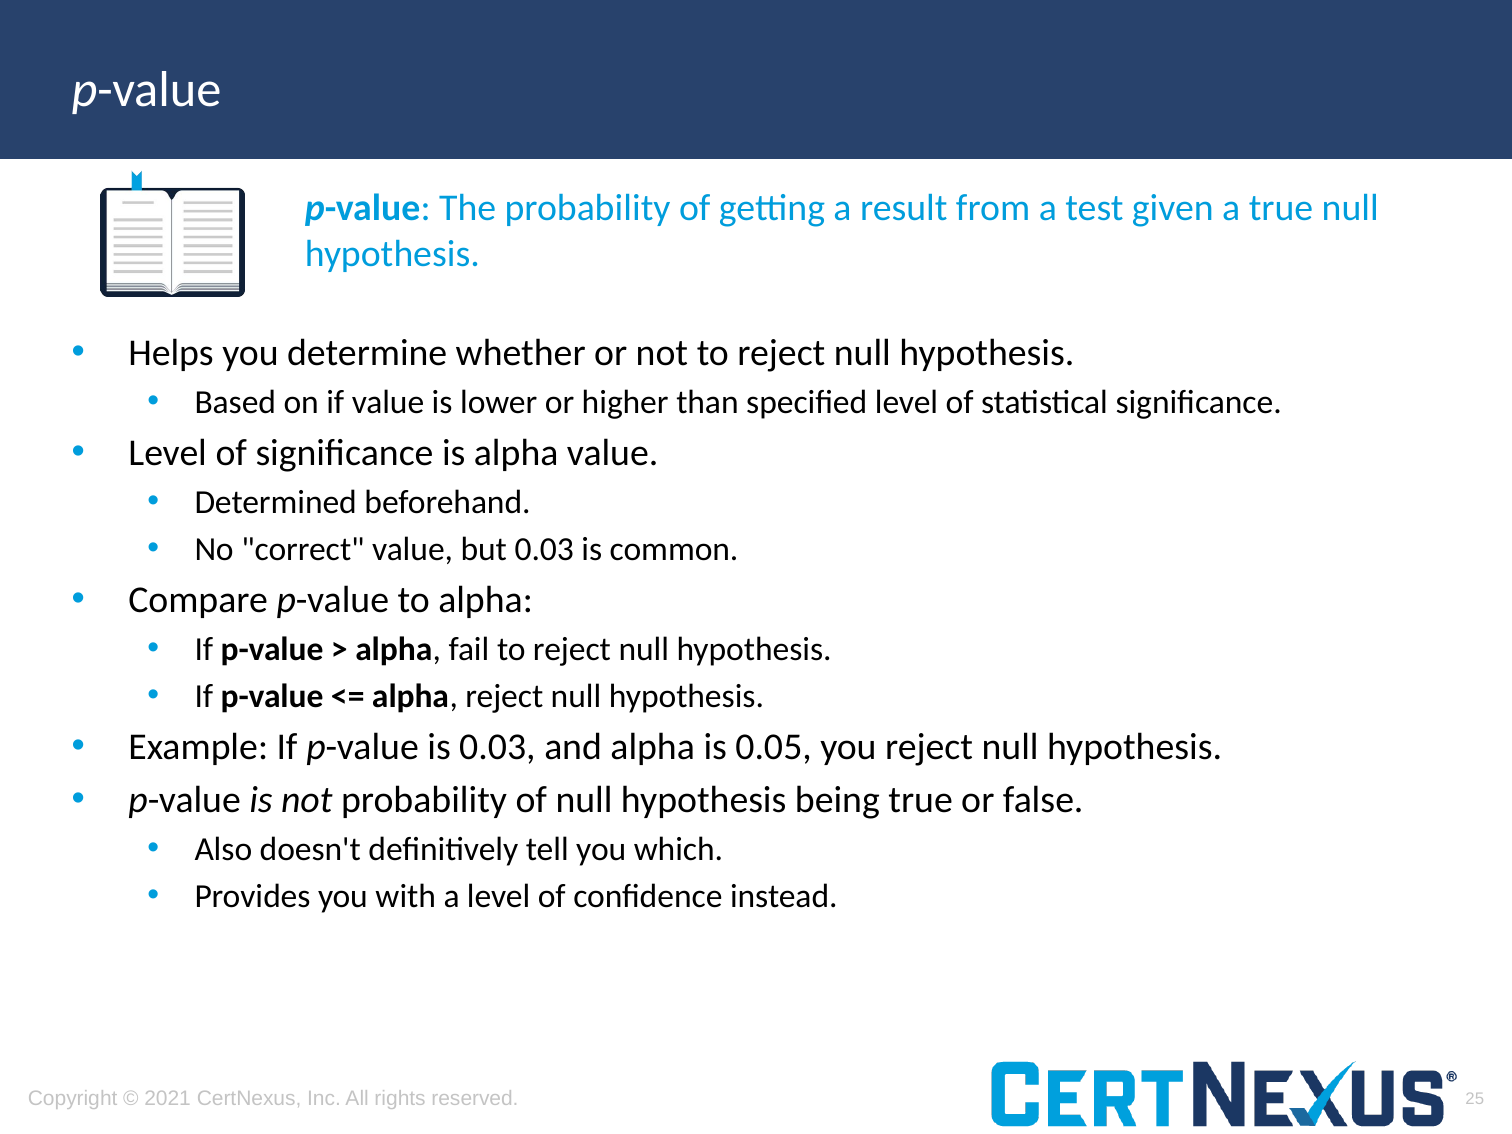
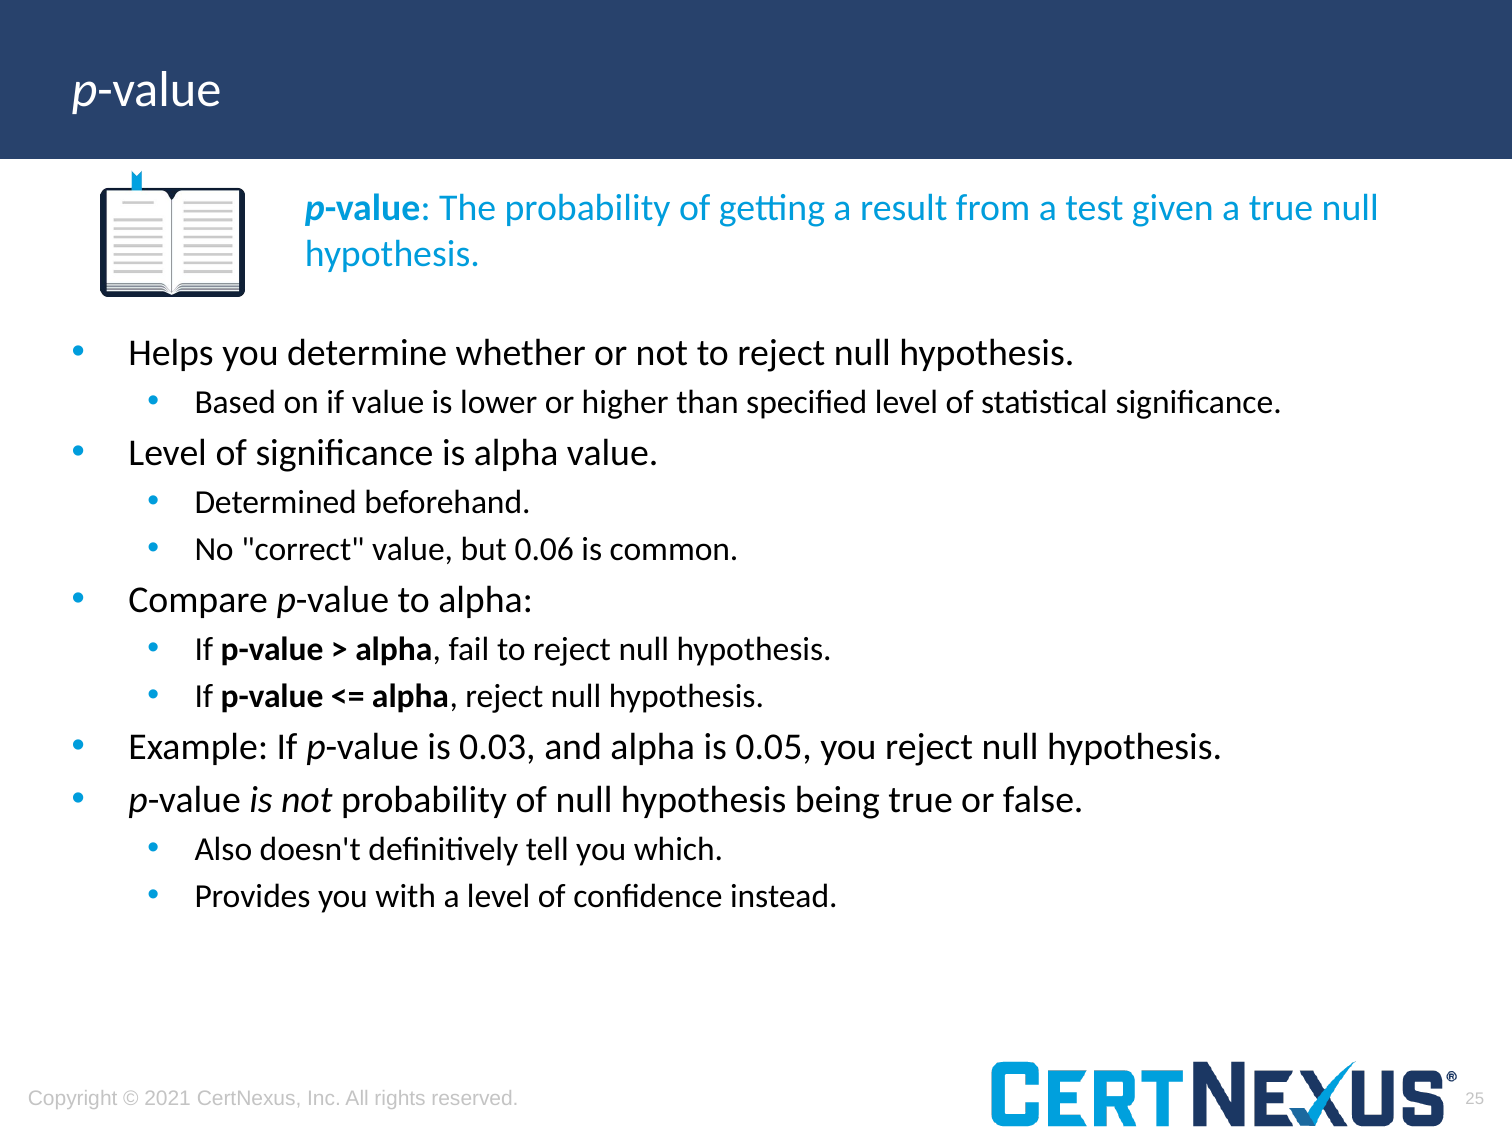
but 0.03: 0.03 -> 0.06
